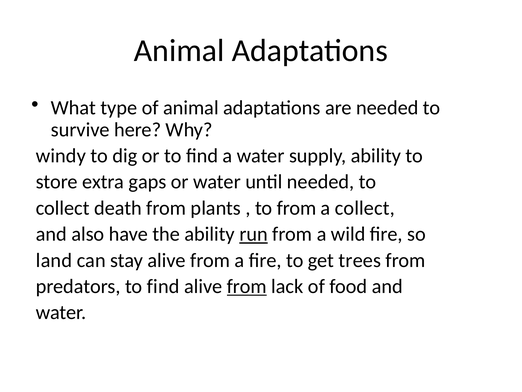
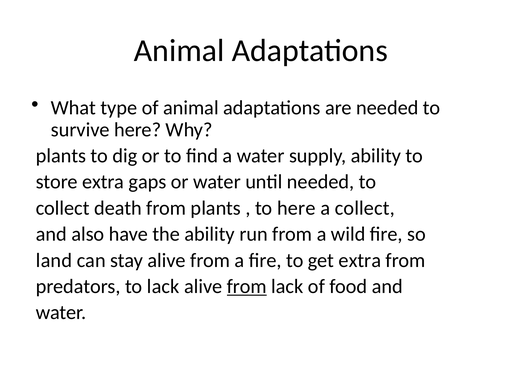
windy at (61, 156): windy -> plants
to from: from -> here
run underline: present -> none
get trees: trees -> extra
predators to find: find -> lack
